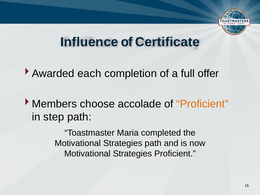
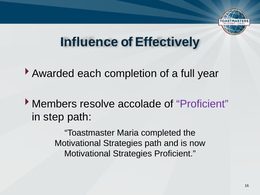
Certificate: Certificate -> Effectively
offer: offer -> year
choose: choose -> resolve
Proficient at (202, 104) colour: orange -> purple
